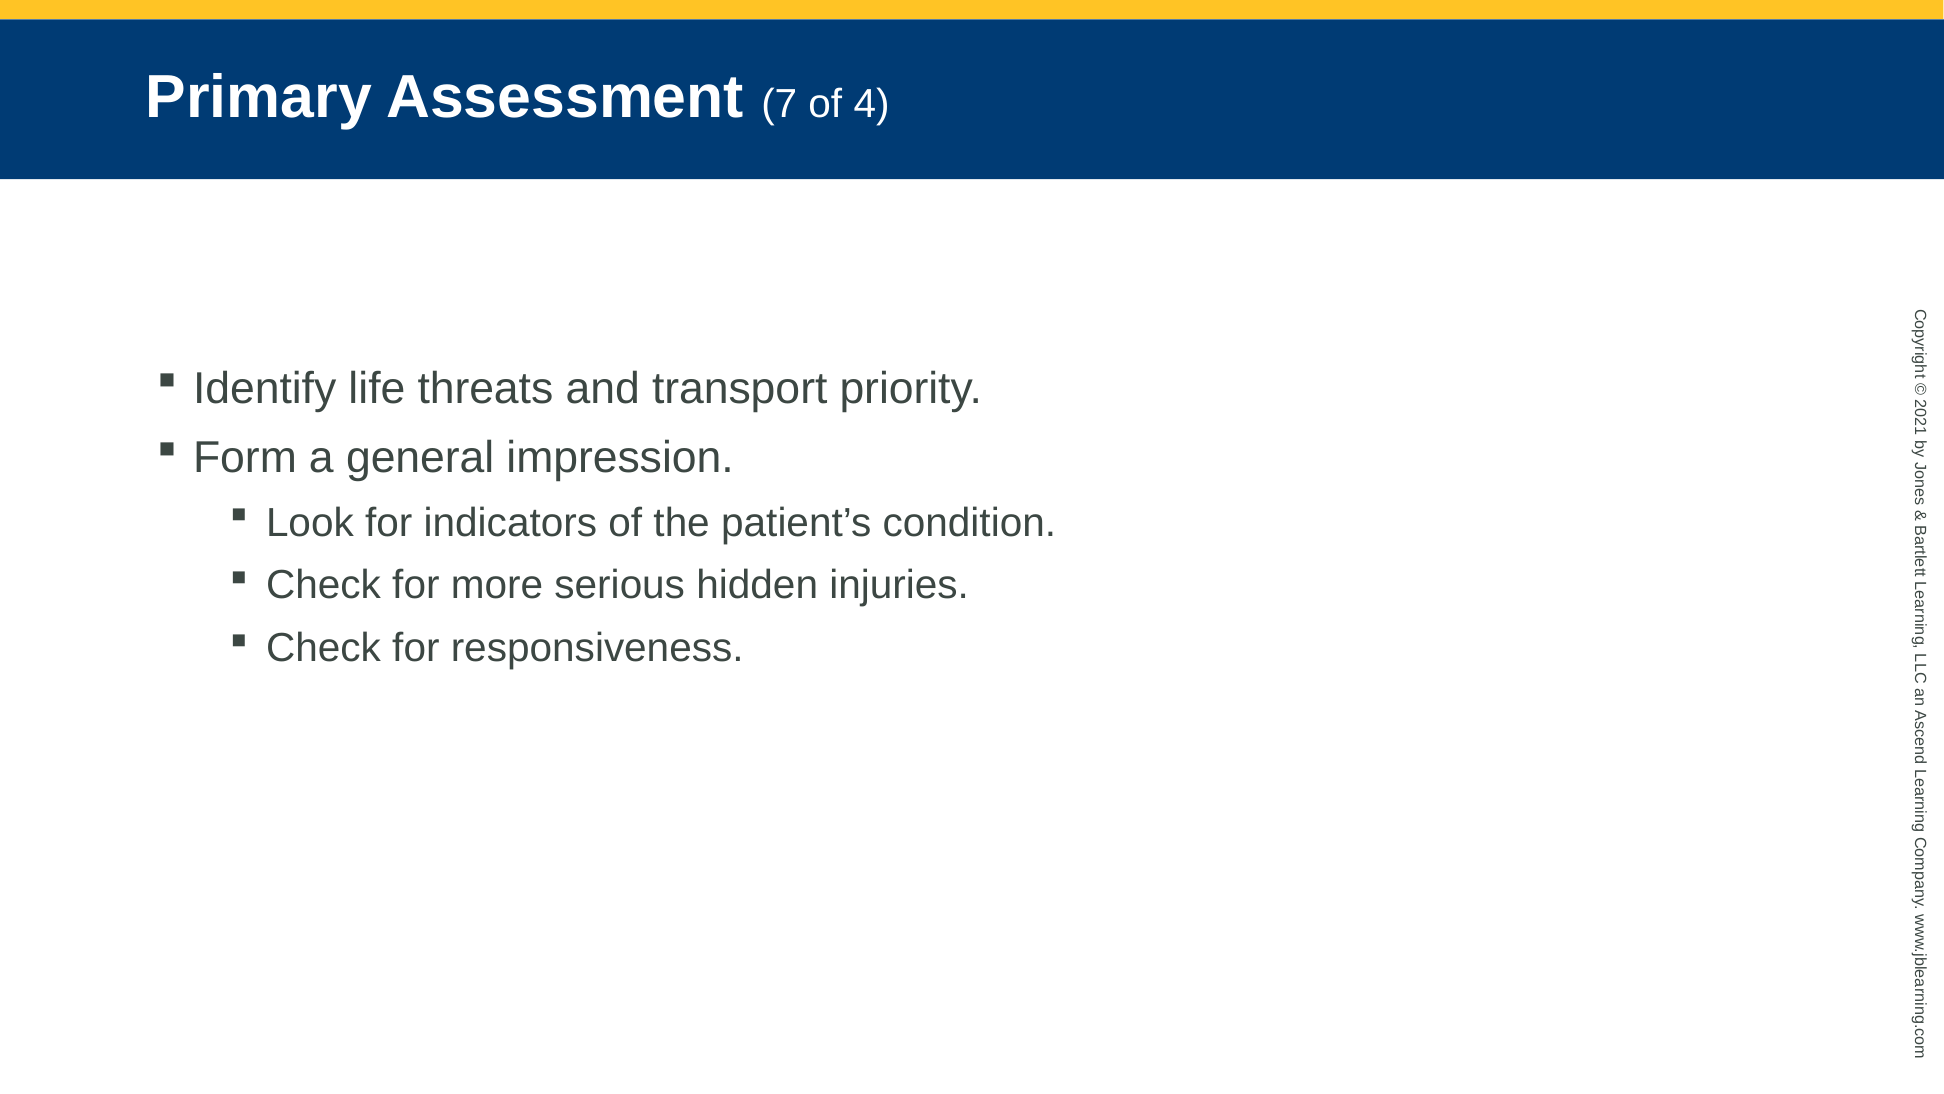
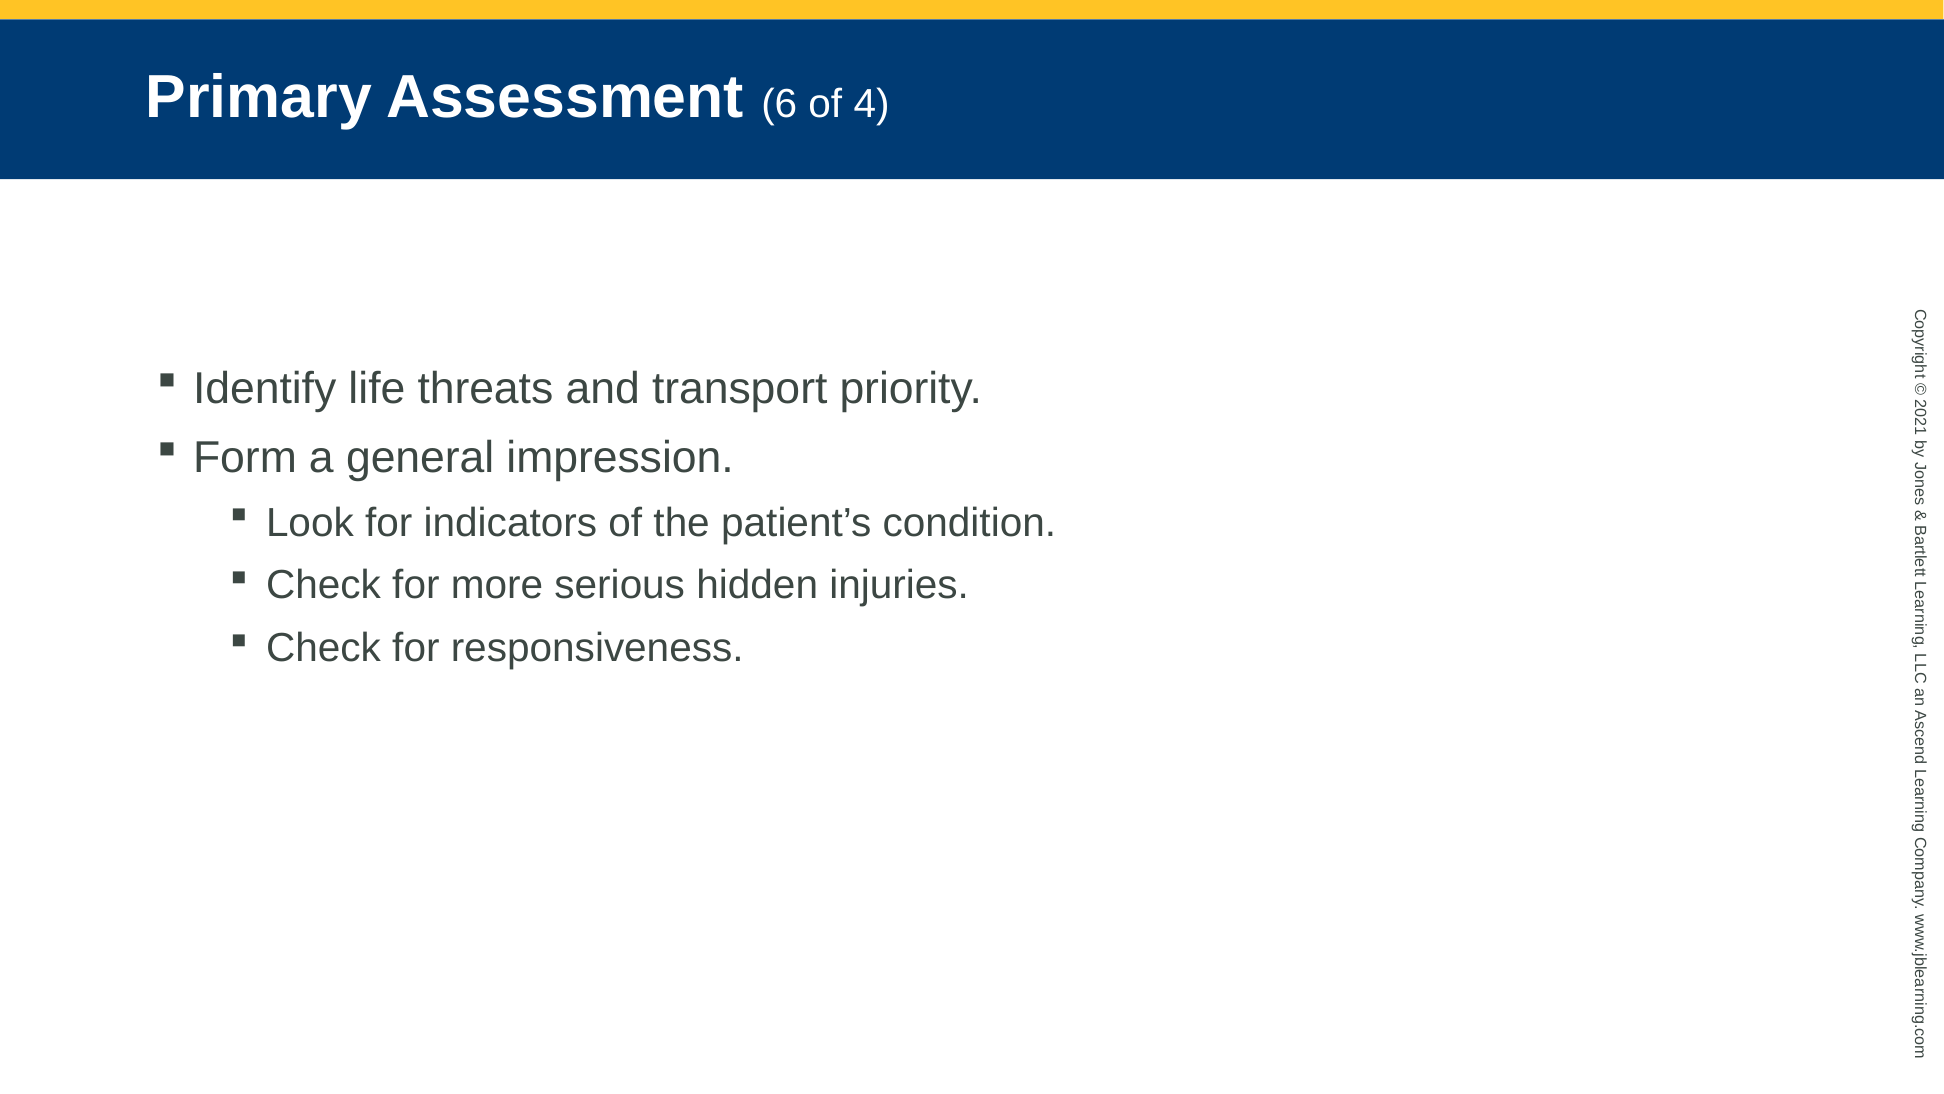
7: 7 -> 6
